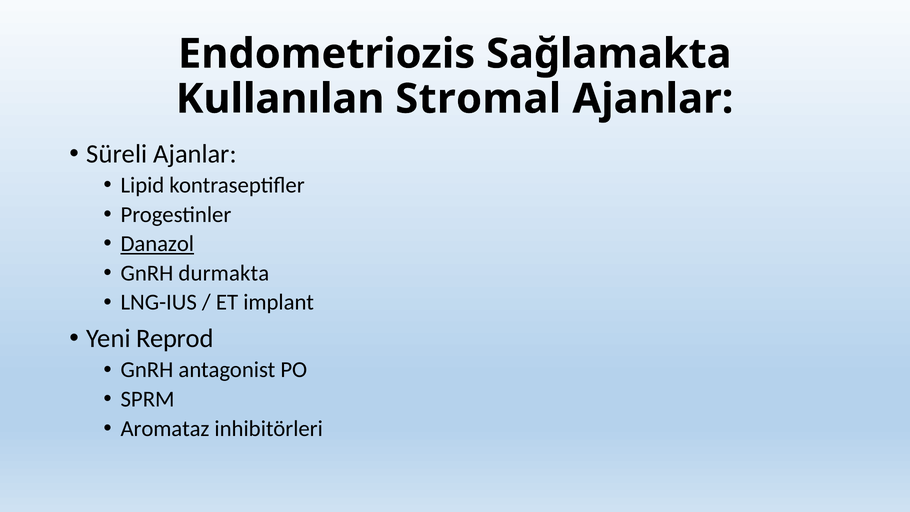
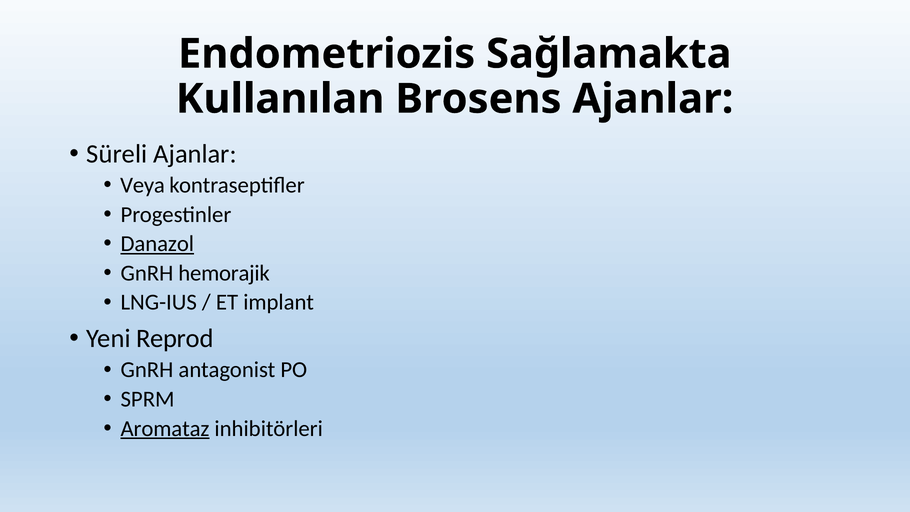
Stromal: Stromal -> Brosens
Lipid: Lipid -> Veya
durmakta: durmakta -> hemorajik
Aromataz underline: none -> present
